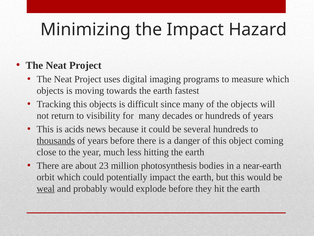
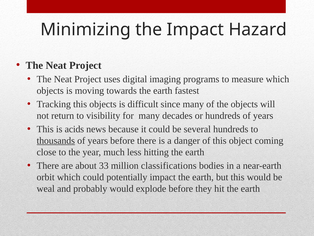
23: 23 -> 33
photosynthesis: photosynthesis -> classifications
weal underline: present -> none
